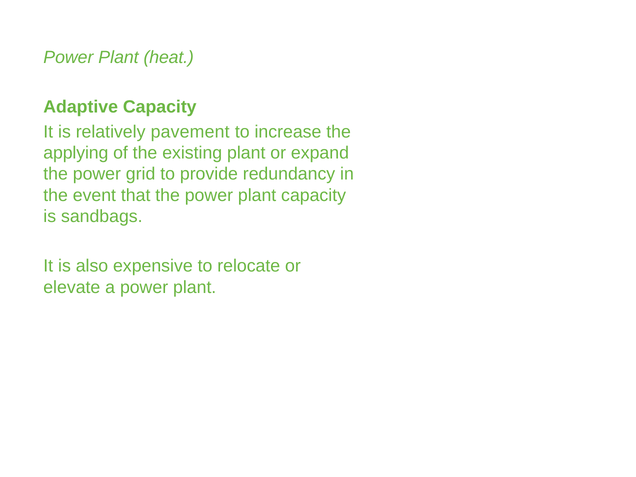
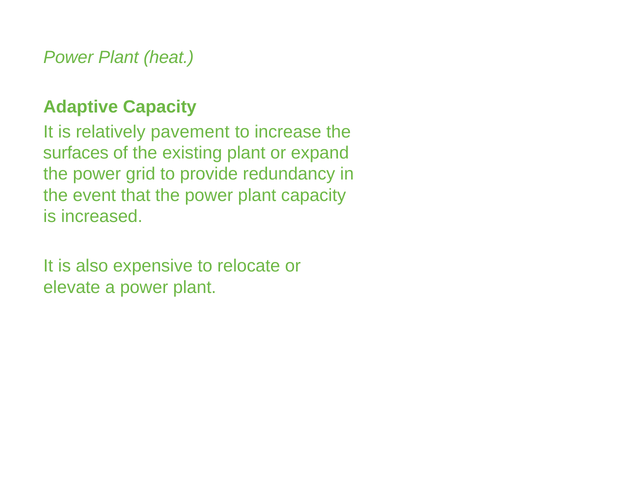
applying: applying -> surfaces
sandbags: sandbags -> increased
